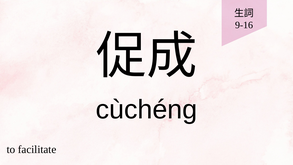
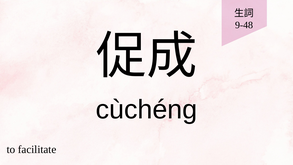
9-16: 9-16 -> 9-48
